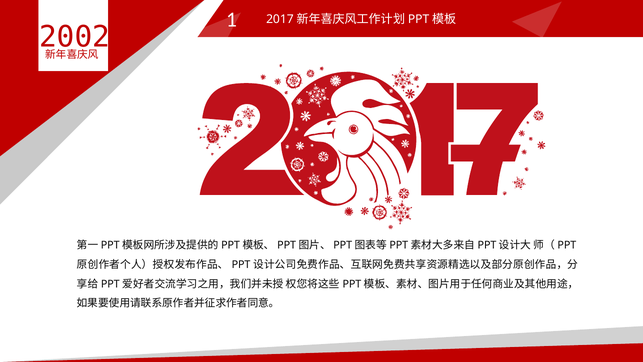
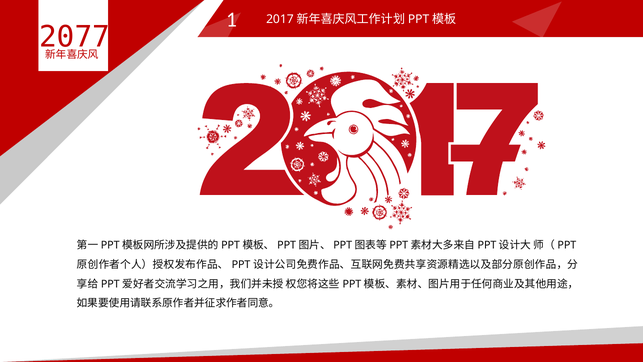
2002: 2002 -> 2077
